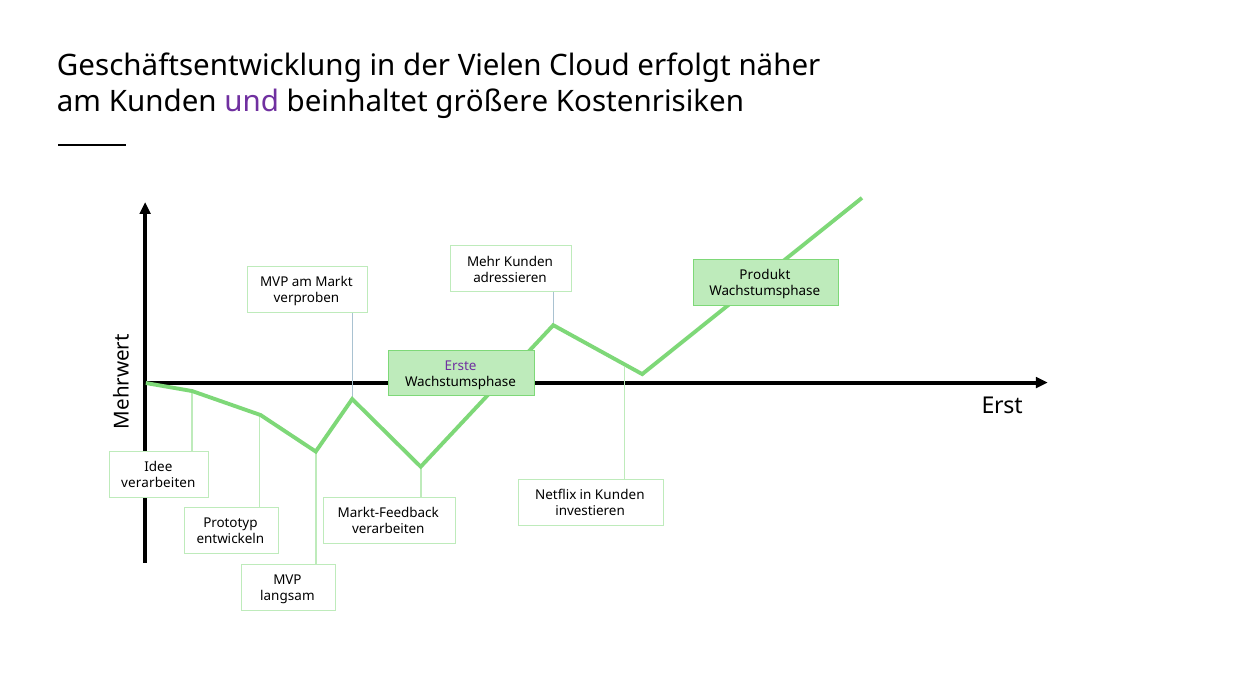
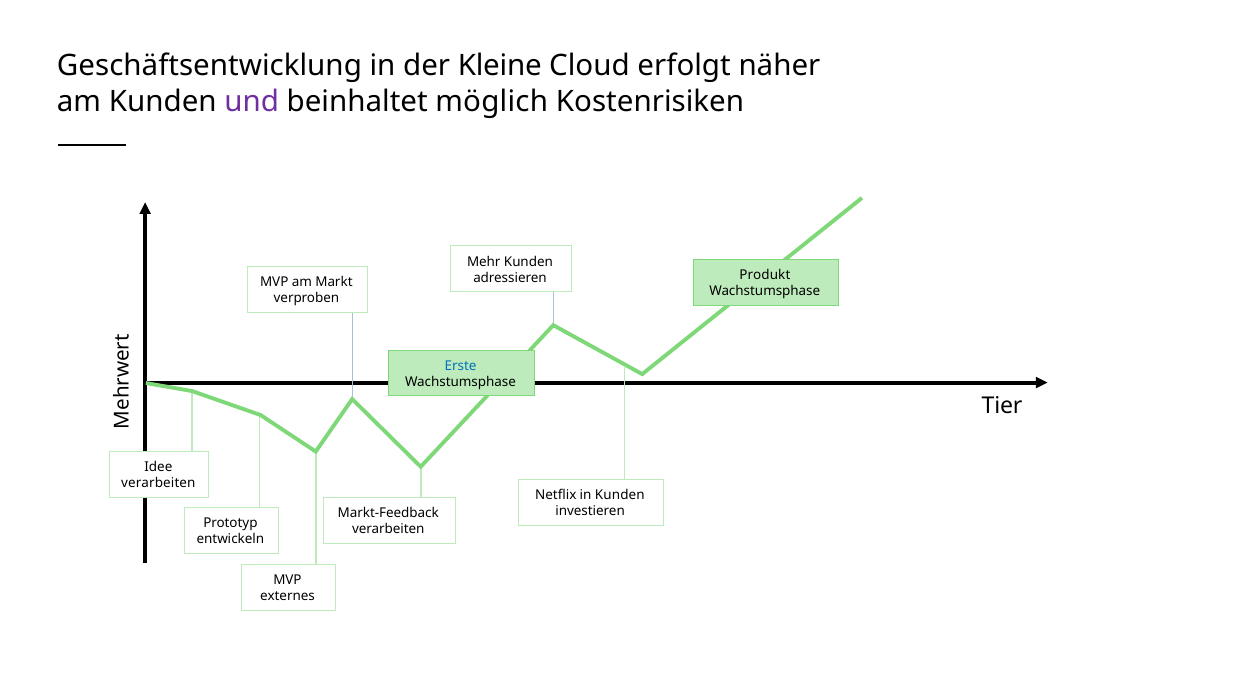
Vielen: Vielen -> Kleine
größere: größere -> möglich
Erste colour: purple -> blue
Erst: Erst -> Tier
langsam: langsam -> externes
